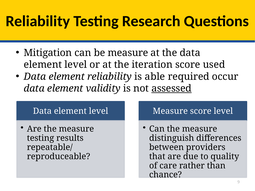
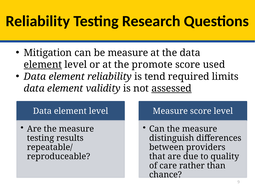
element at (43, 65) underline: none -> present
iteration: iteration -> promote
able: able -> tend
occur: occur -> limits
